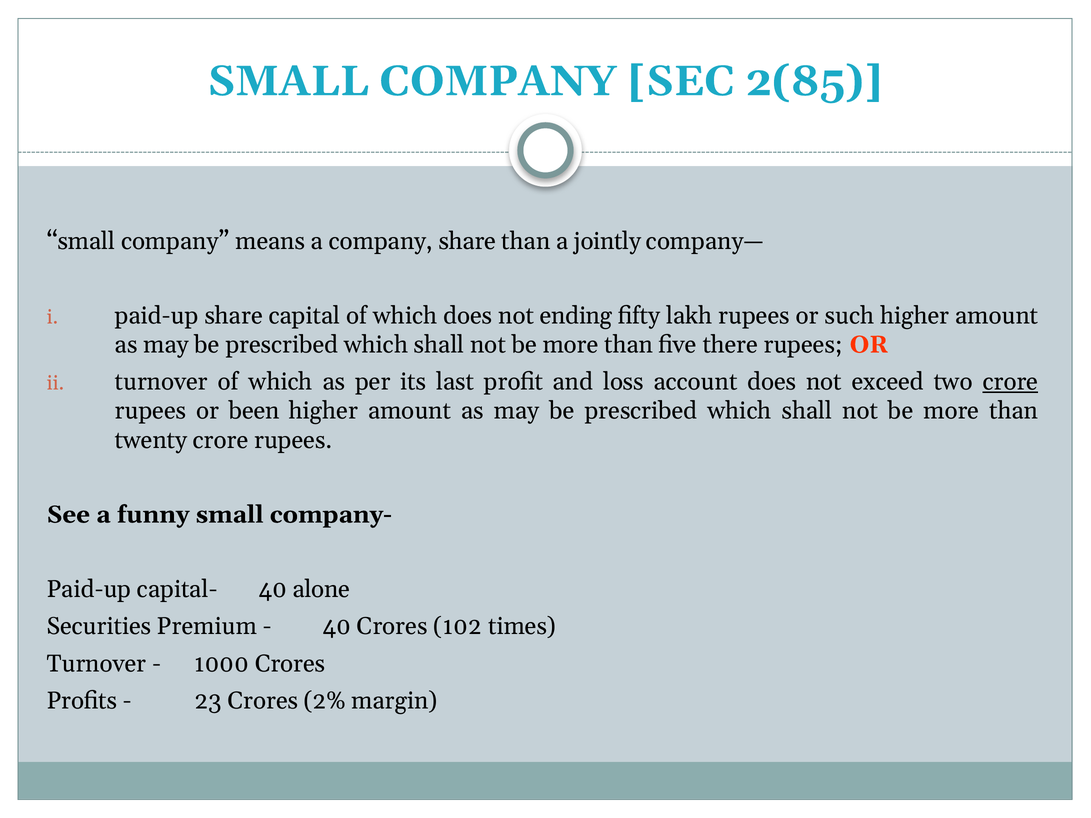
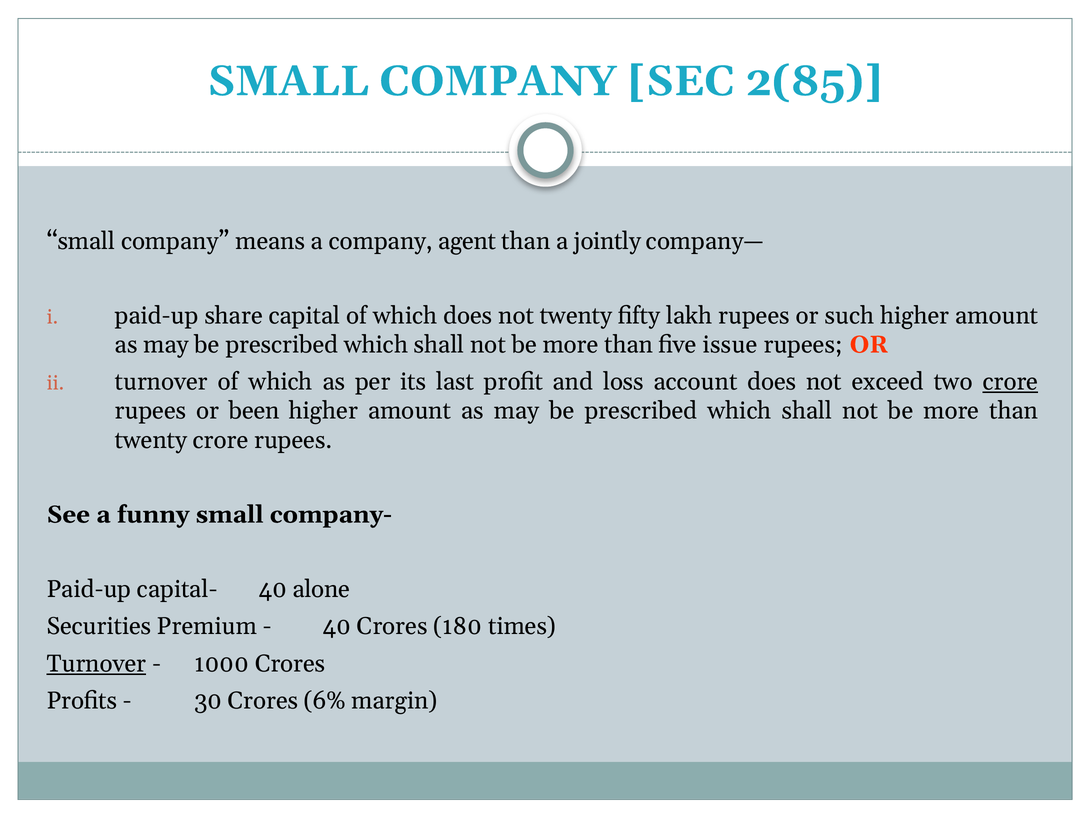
company share: share -> agent
not ending: ending -> twenty
there: there -> issue
102: 102 -> 180
Turnover at (96, 664) underline: none -> present
23: 23 -> 30
2%: 2% -> 6%
